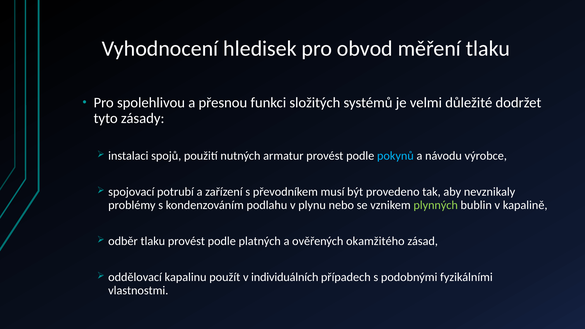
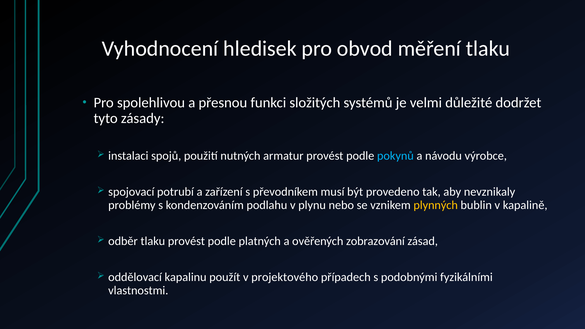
plynných colour: light green -> yellow
okamžitého: okamžitého -> zobrazování
individuálních: individuálních -> projektového
